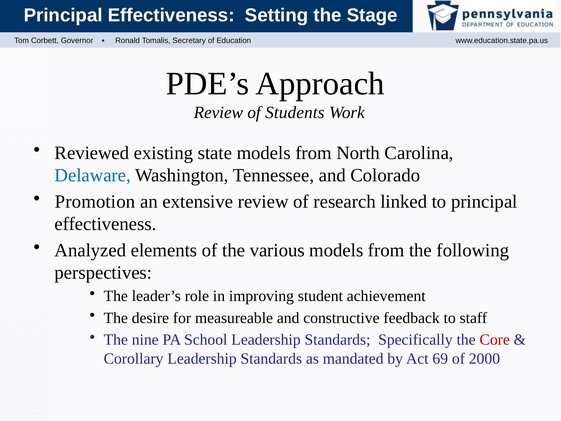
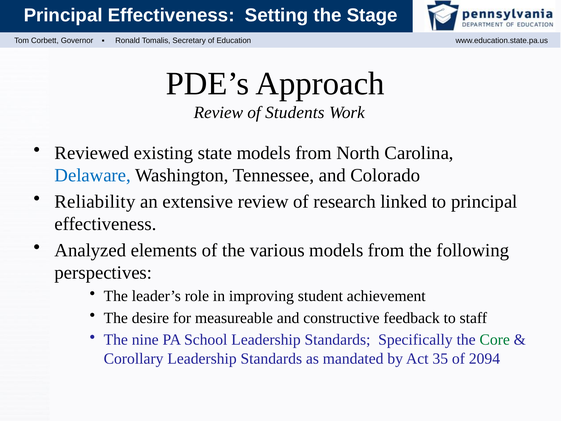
Promotion: Promotion -> Reliability
Core colour: red -> green
69: 69 -> 35
2000: 2000 -> 2094
